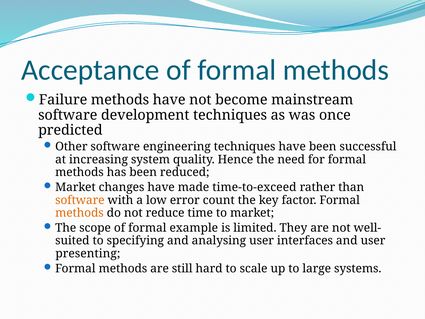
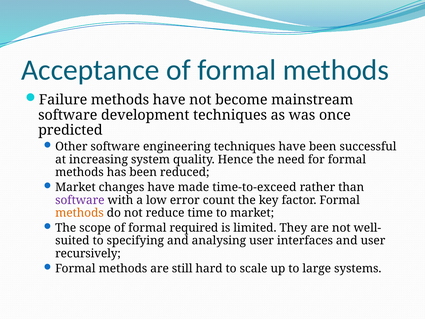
software at (80, 200) colour: orange -> purple
example: example -> required
presenting: presenting -> recursively
